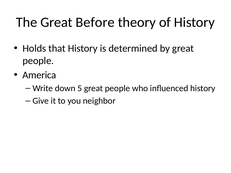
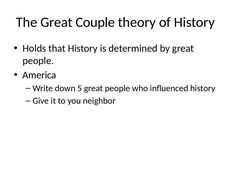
Before: Before -> Couple
